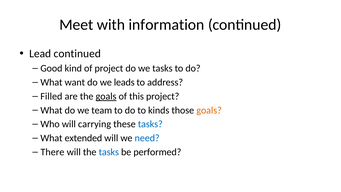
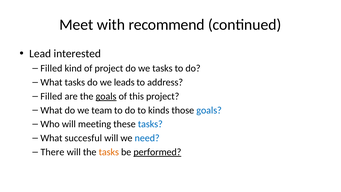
information: information -> recommend
Lead continued: continued -> interested
Good at (51, 68): Good -> Filled
What want: want -> tasks
goals at (209, 110) colour: orange -> blue
carrying: carrying -> meeting
extended: extended -> succesful
tasks at (109, 152) colour: blue -> orange
performed underline: none -> present
